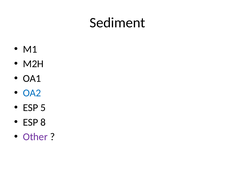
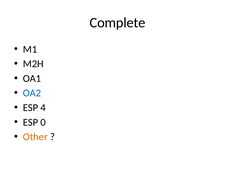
Sediment: Sediment -> Complete
5: 5 -> 4
8: 8 -> 0
Other colour: purple -> orange
